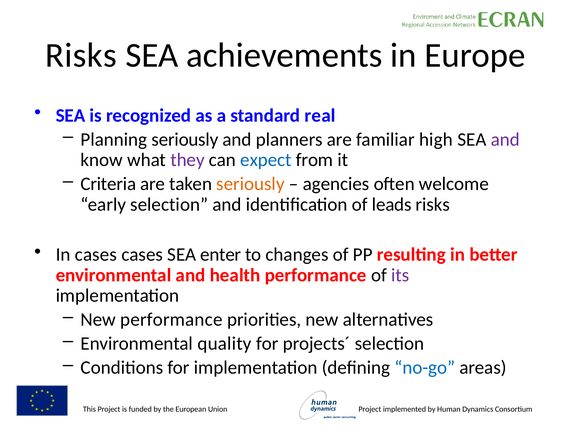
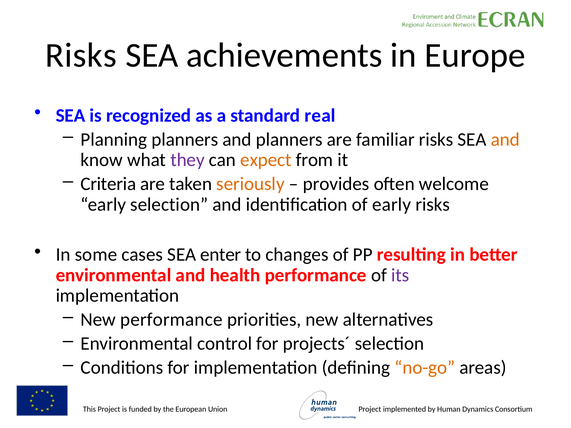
Planning seriously: seriously -> planners
familiar high: high -> risks
and at (505, 140) colour: purple -> orange
expect colour: blue -> orange
agencies: agencies -> provides
of leads: leads -> early
In cases: cases -> some
quality: quality -> control
no-go colour: blue -> orange
